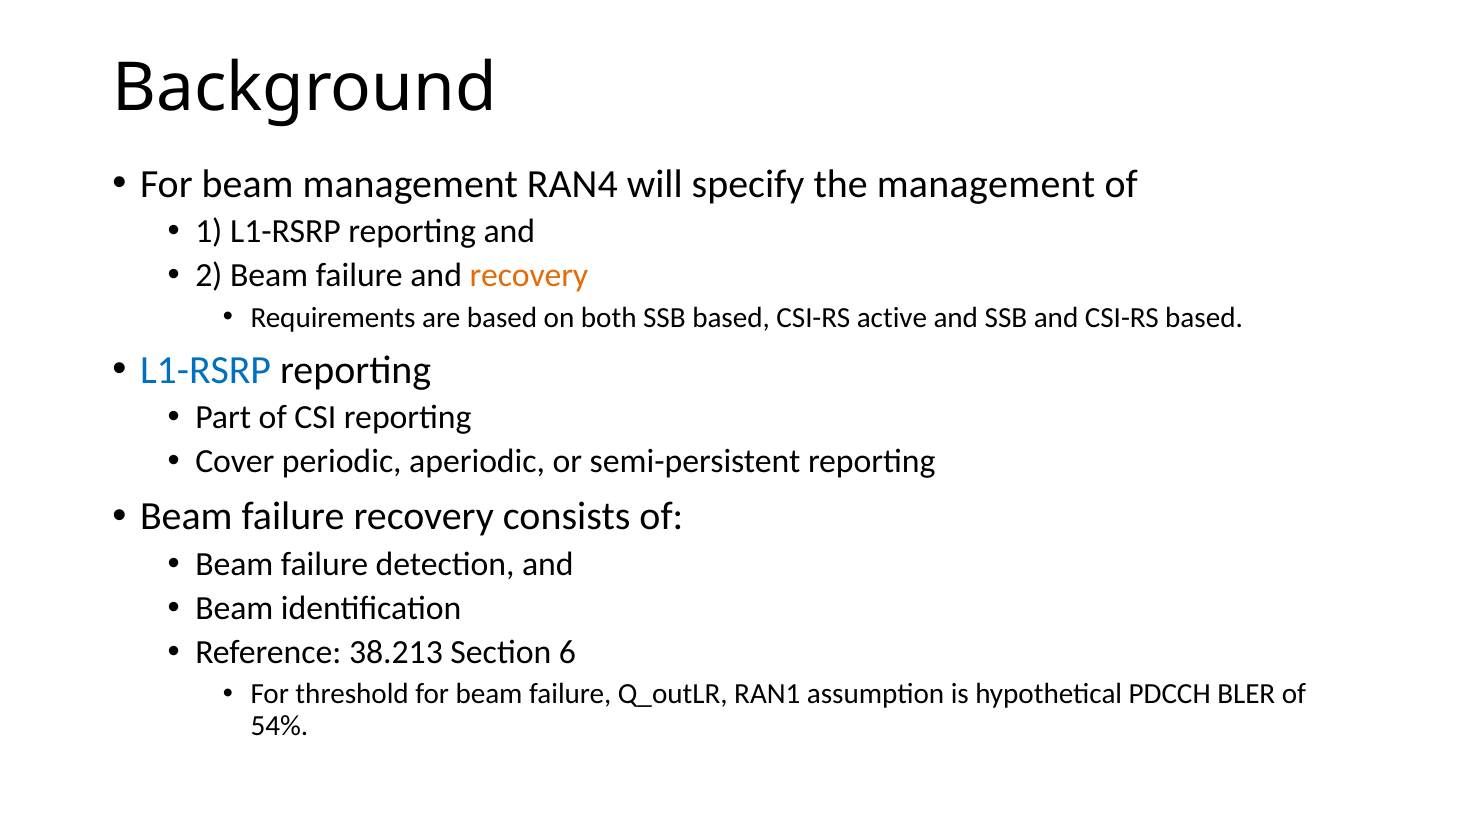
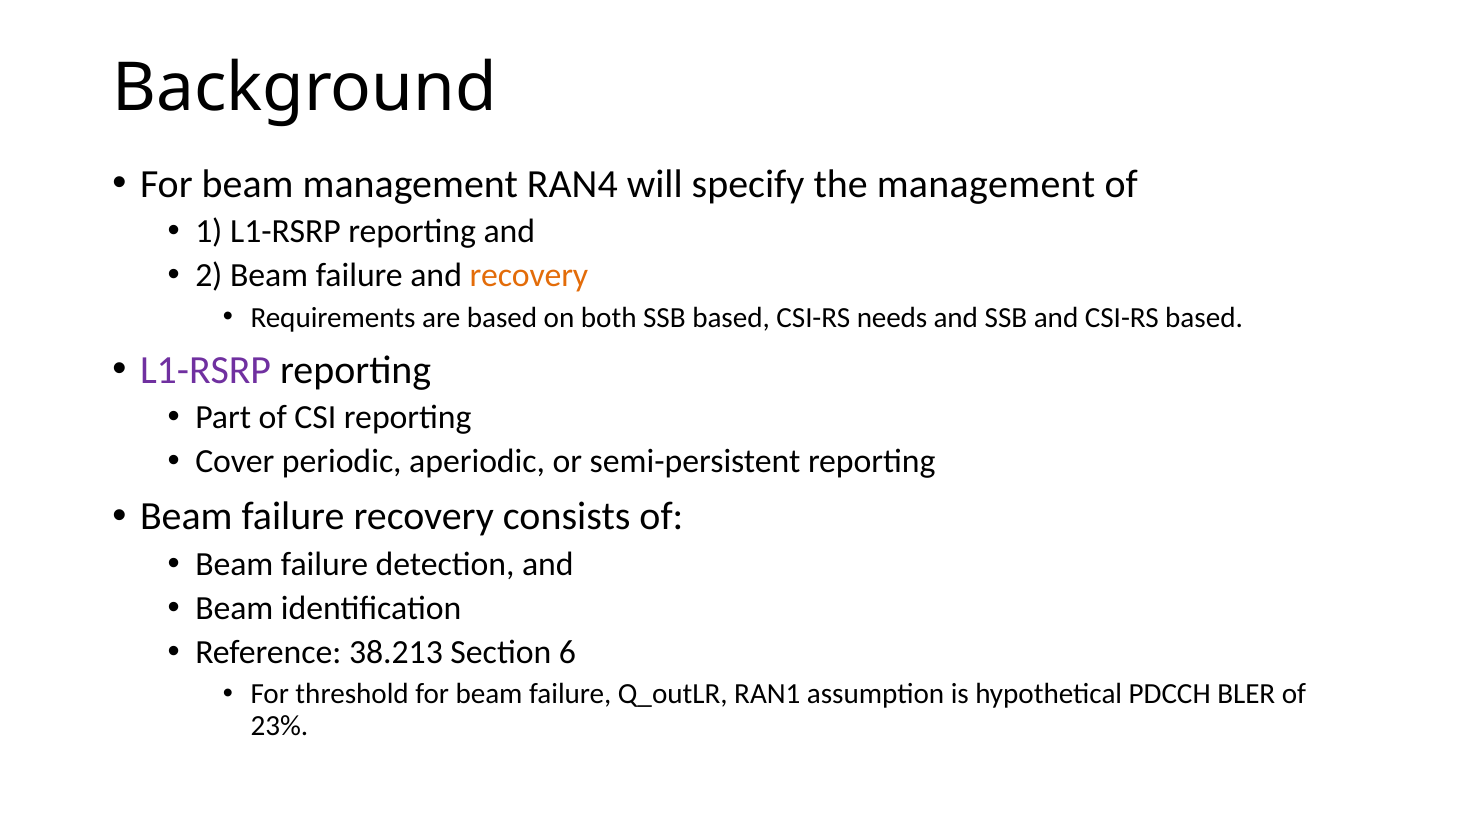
active: active -> needs
L1-RSRP at (206, 370) colour: blue -> purple
54%: 54% -> 23%
